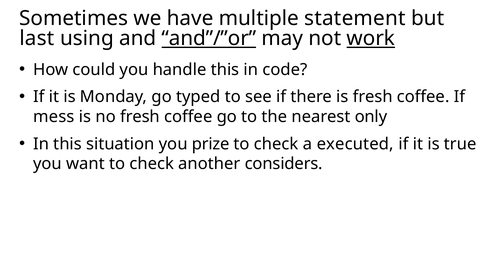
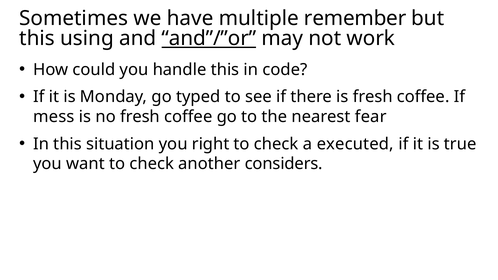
statement: statement -> remember
last at (37, 38): last -> this
work underline: present -> none
only: only -> fear
prize: prize -> right
